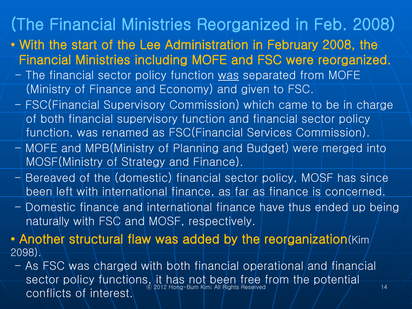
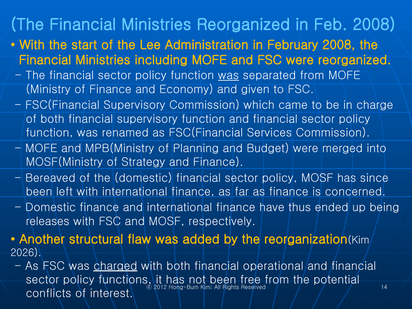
naturally: naturally -> releases
2098: 2098 -> 2026
charged underline: none -> present
